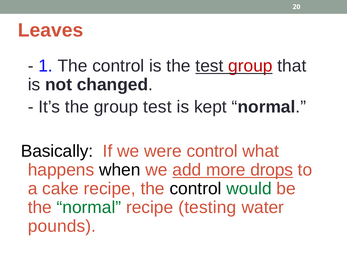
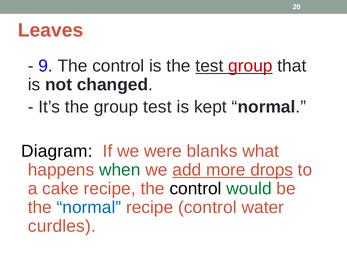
1: 1 -> 9
Basically: Basically -> Diagram
were control: control -> blanks
when colour: black -> green
normal at (89, 208) colour: green -> blue
recipe testing: testing -> control
pounds: pounds -> curdles
